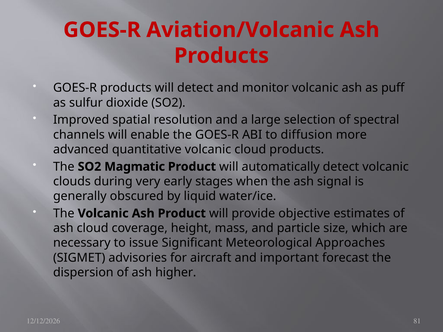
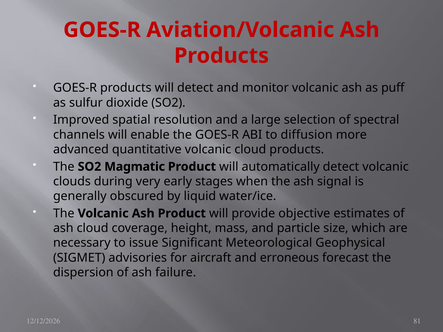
Approaches: Approaches -> Geophysical
important: important -> erroneous
higher: higher -> failure
